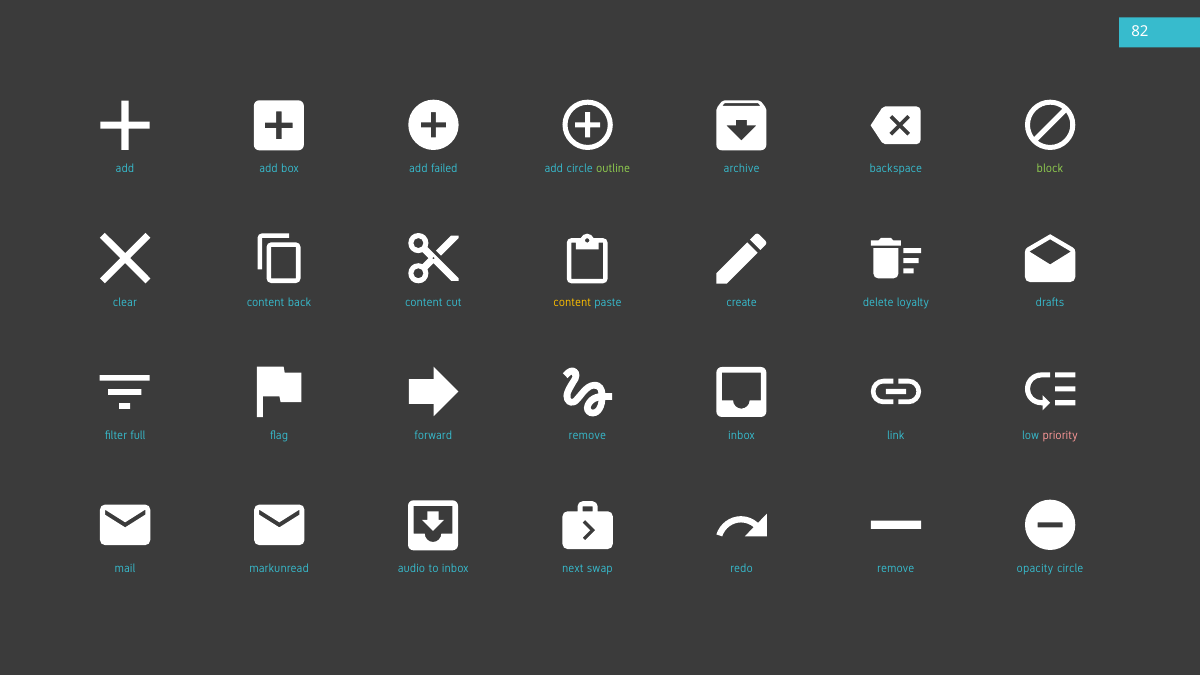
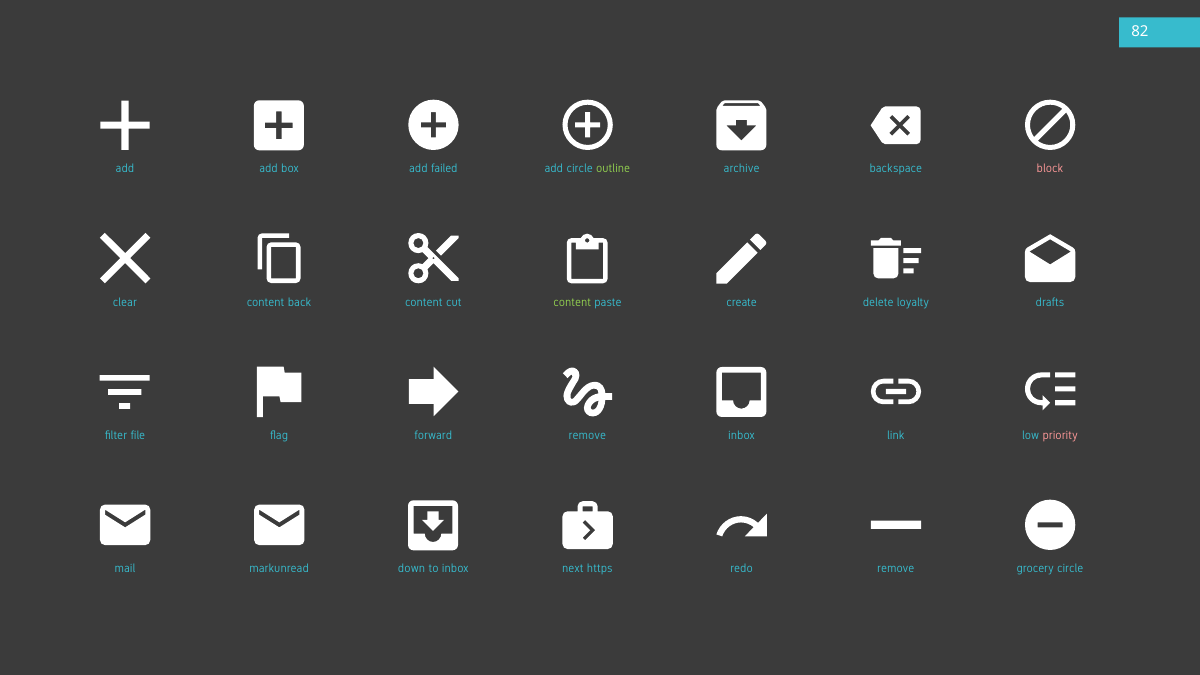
block colour: light green -> pink
content at (572, 302) colour: yellow -> light green
full: full -> file
audio: audio -> down
swap: swap -> https
opacity: opacity -> grocery
